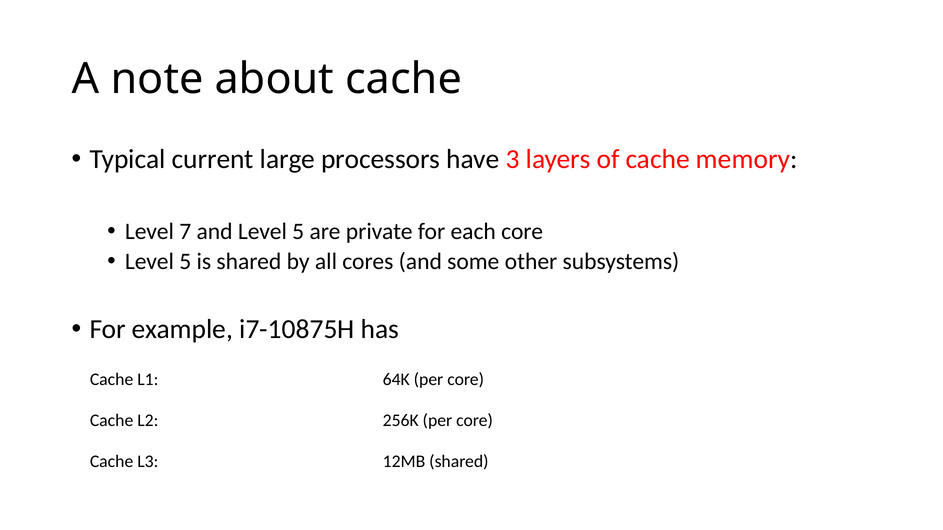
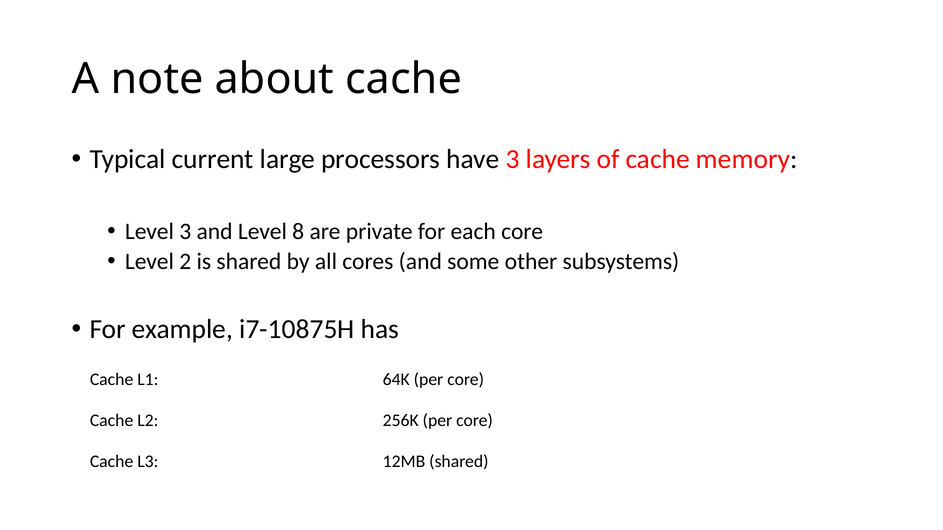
Level 7: 7 -> 3
and Level 5: 5 -> 8
5 at (185, 262): 5 -> 2
